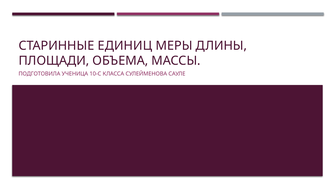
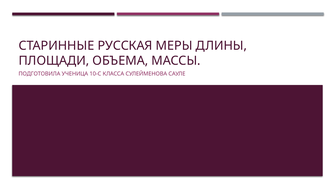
ЕДИНИЦ: ЕДИНИЦ -> РУССКАЯ
